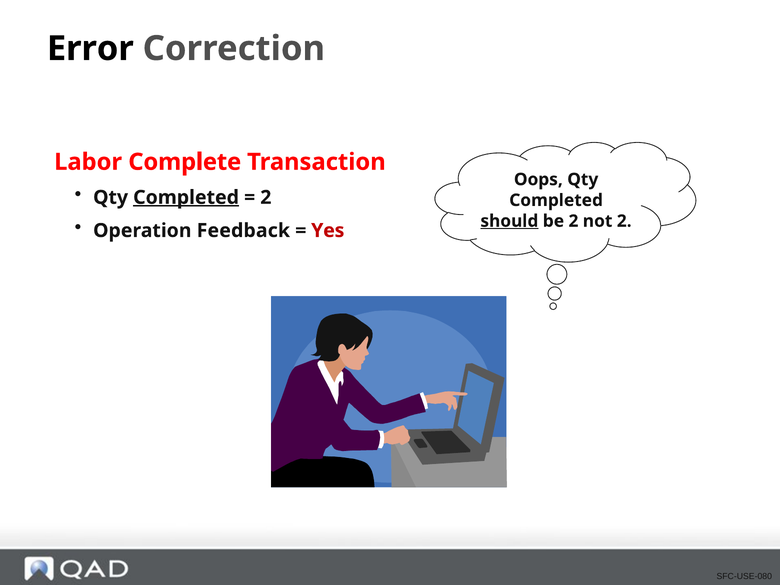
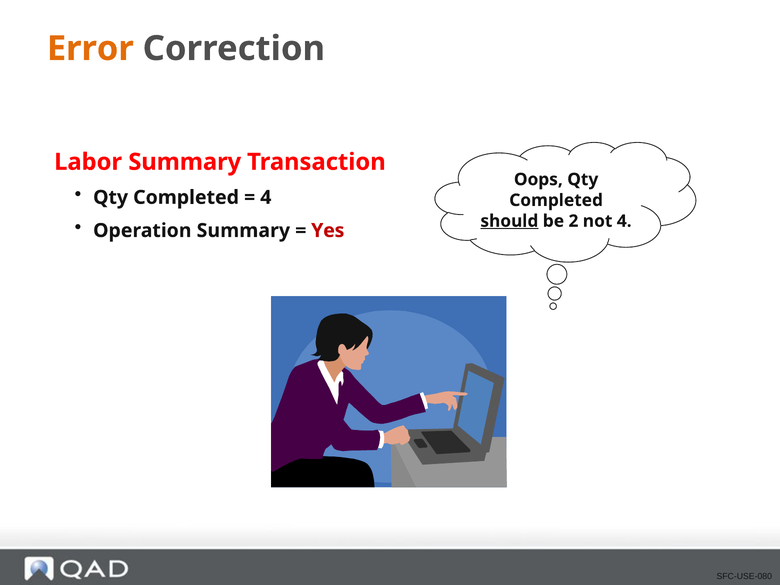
Error colour: black -> orange
Labor Complete: Complete -> Summary
Completed at (186, 197) underline: present -> none
2 at (266, 197): 2 -> 4
not 2: 2 -> 4
Operation Feedback: Feedback -> Summary
